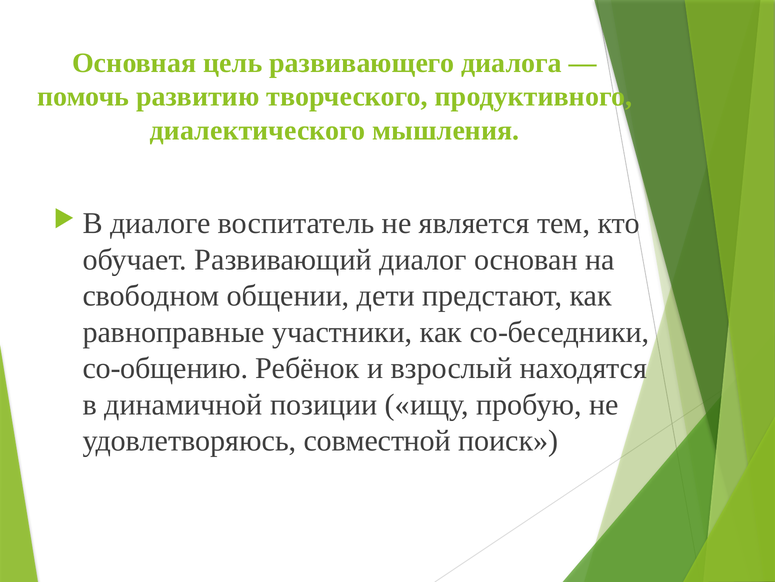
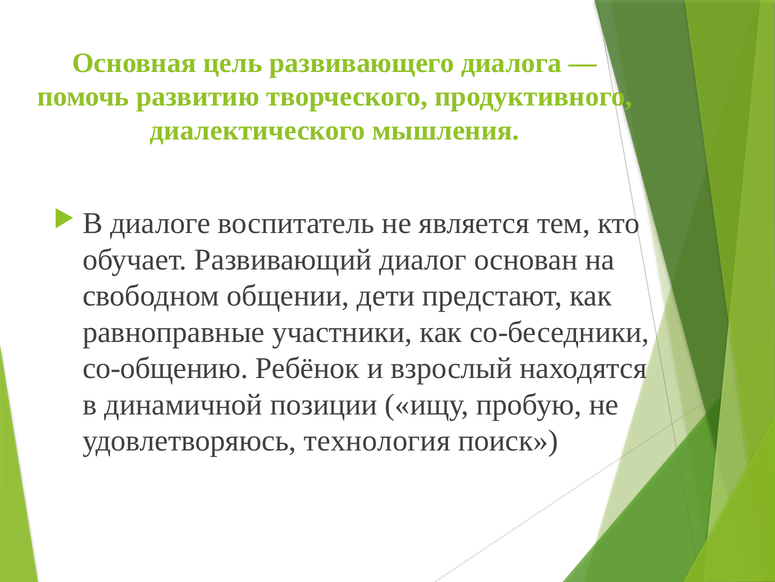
совместной: совместной -> технология
